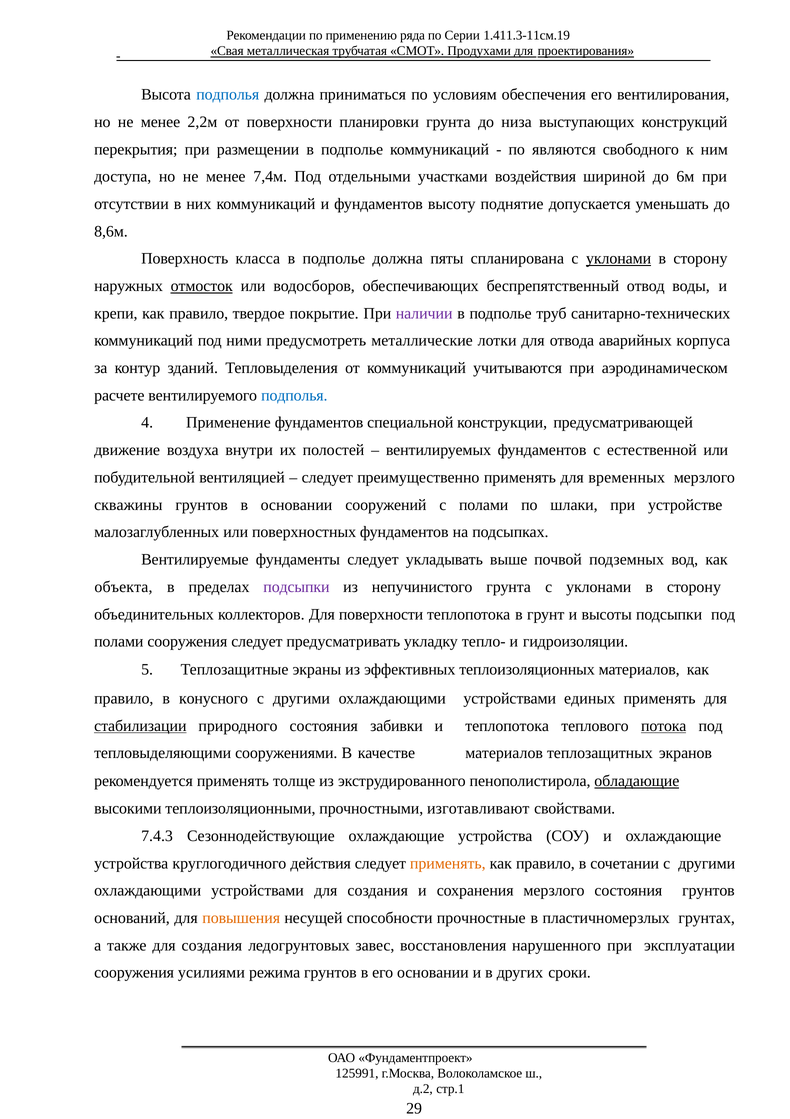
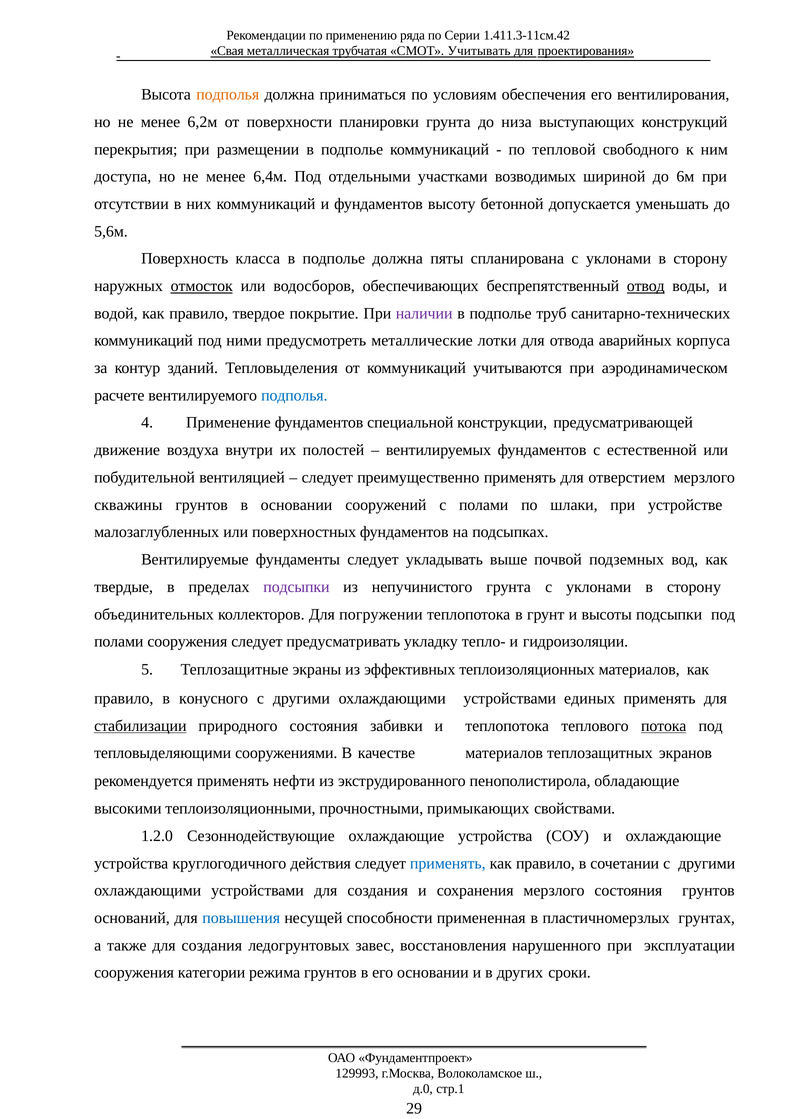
1.411.3-11см.19: 1.411.3-11см.19 -> 1.411.3-11см.42
Продухами: Продухами -> Учитывать
подполья at (228, 95) colour: blue -> orange
2,2м: 2,2м -> 6,2м
являются: являются -> тепловой
7,4м: 7,4м -> 6,4м
воздействия: воздействия -> возводимых
поднятие: поднятие -> бетонной
8,6м: 8,6м -> 5,6м
уклонами at (619, 259) underline: present -> none
отвод underline: none -> present
крепи: крепи -> водой
временных: временных -> отверстием
объекта: объекта -> твердые
Для поверхности: поверхности -> погружении
толще: толще -> нефти
обладающие underline: present -> none
изготавливают: изготавливают -> примыкающих
7.4.3: 7.4.3 -> 1.2.0
применять at (448, 863) colour: orange -> blue
повышения colour: orange -> blue
прочностные: прочностные -> примененная
усилиями: усилиями -> категории
125991: 125991 -> 129993
д.2: д.2 -> д.0
